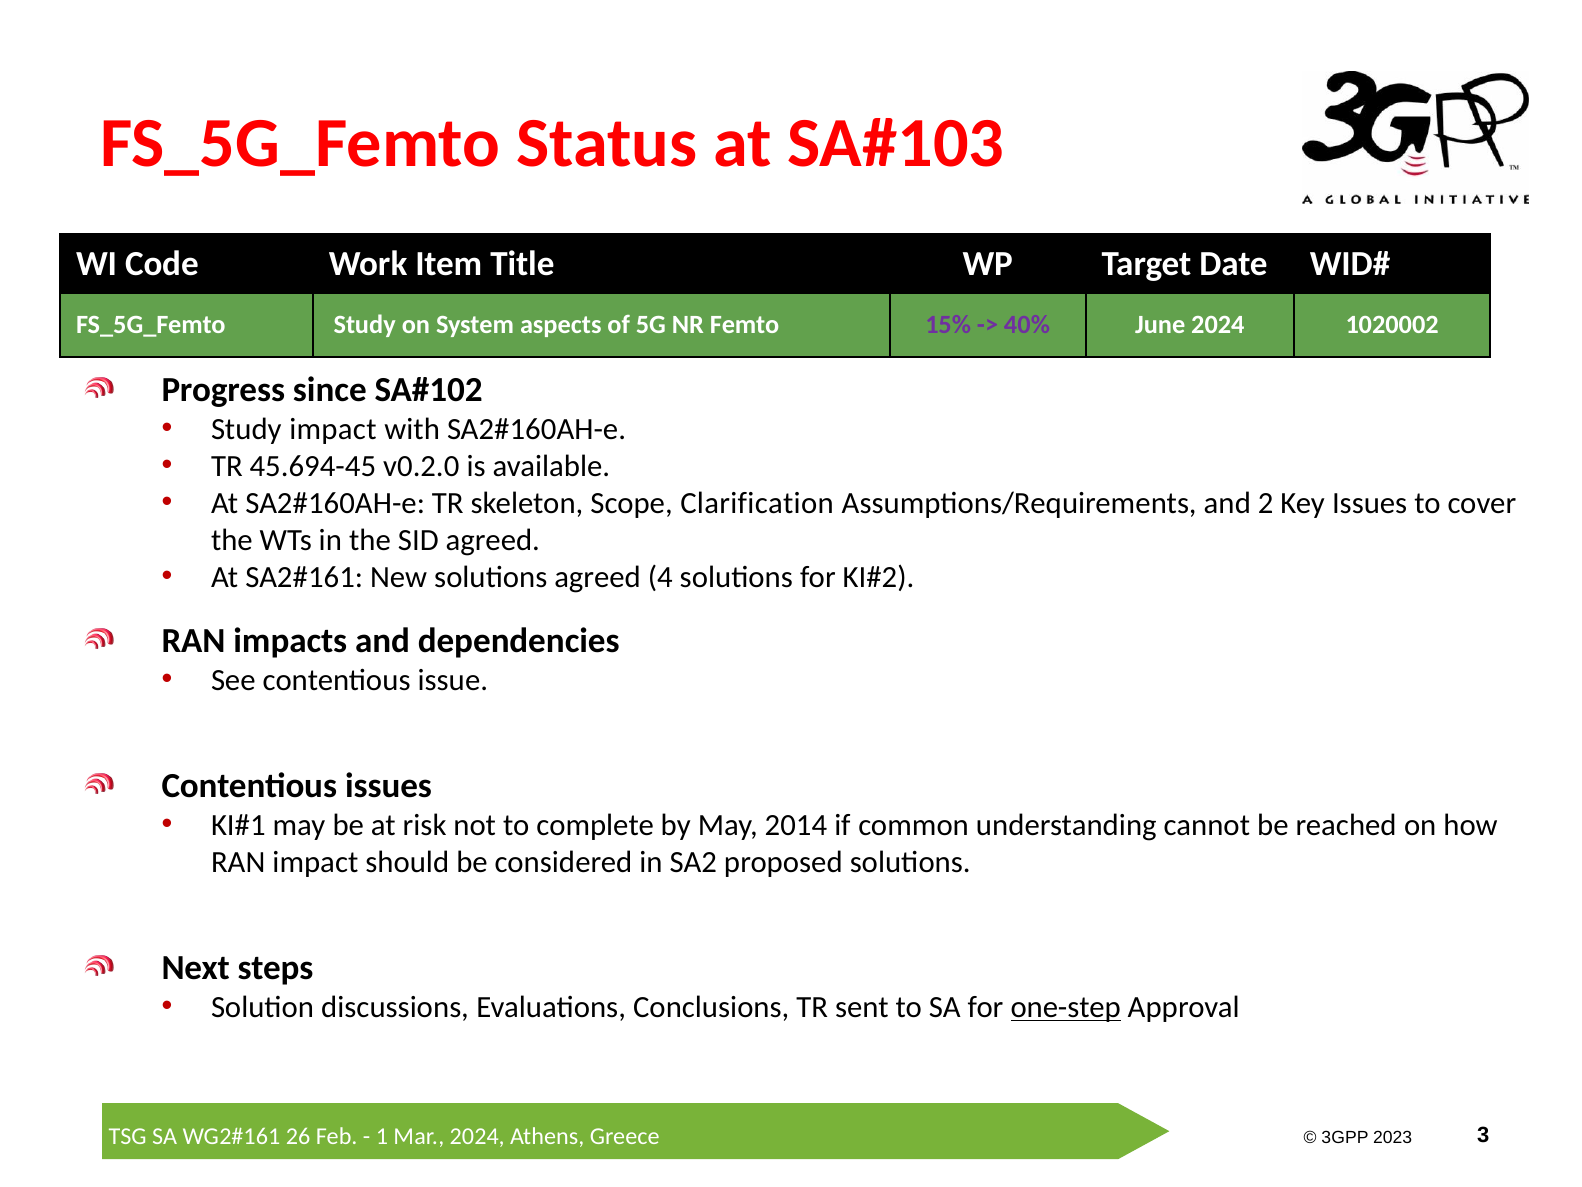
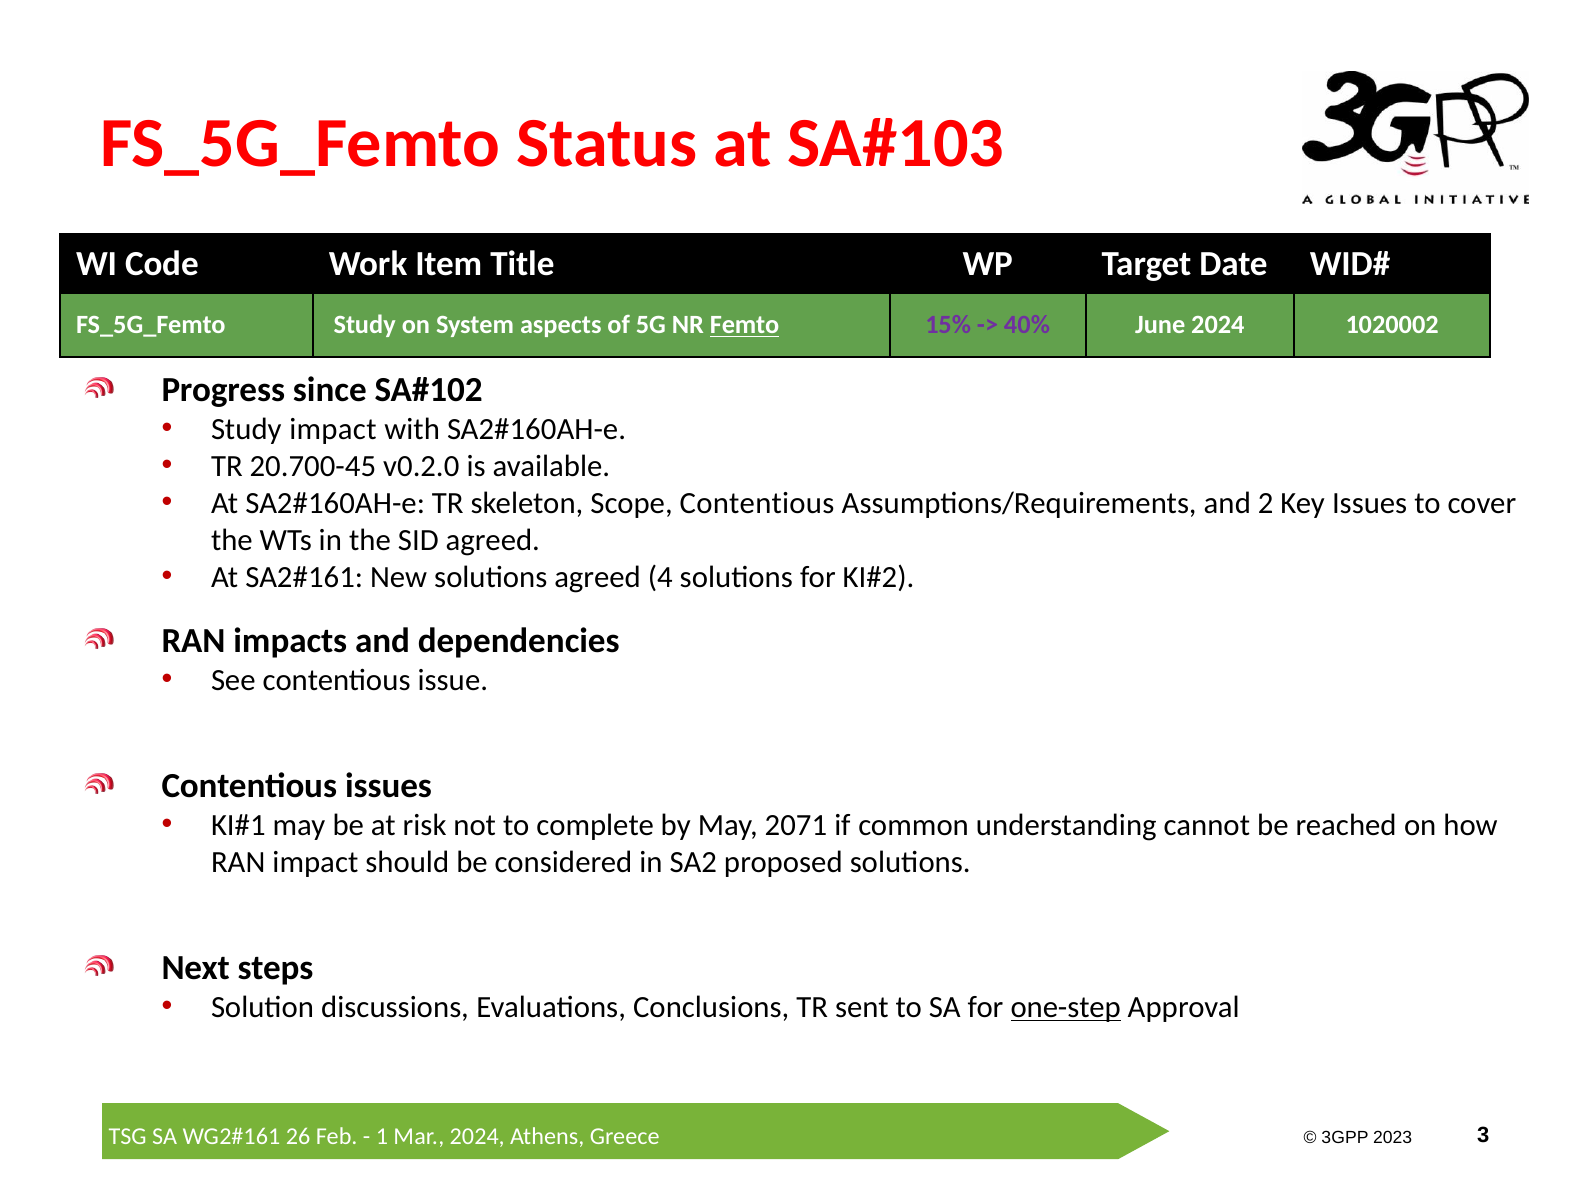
Femto underline: none -> present
45.694-45: 45.694-45 -> 20.700-45
Scope Clarification: Clarification -> Contentious
2014: 2014 -> 2071
